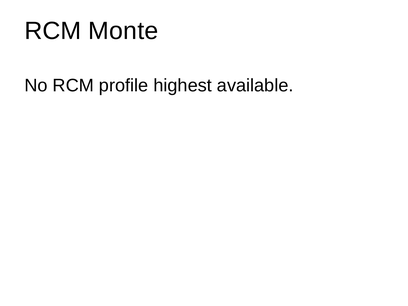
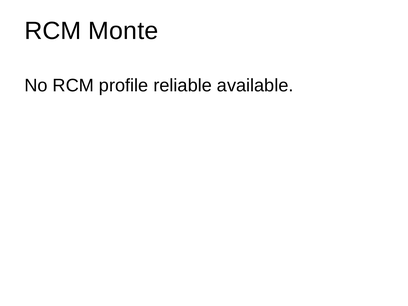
highest: highest -> reliable
